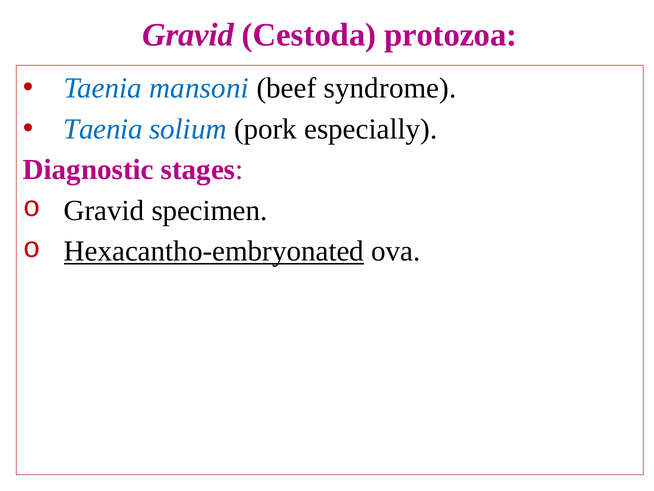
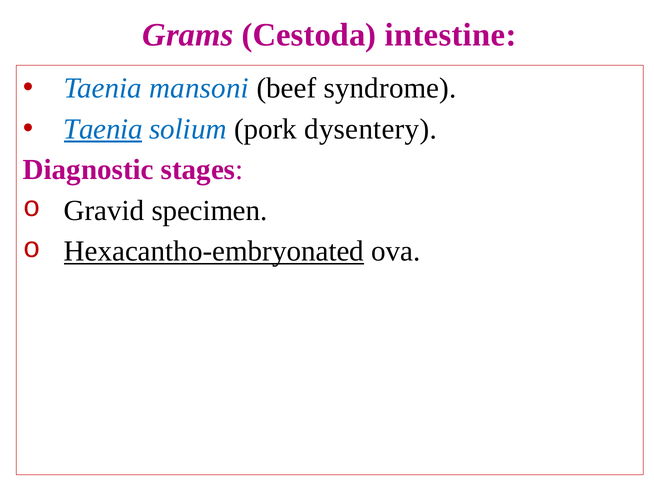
Gravid at (188, 35): Gravid -> Grams
protozoa: protozoa -> intestine
Taenia at (103, 129) underline: none -> present
especially: especially -> dysentery
